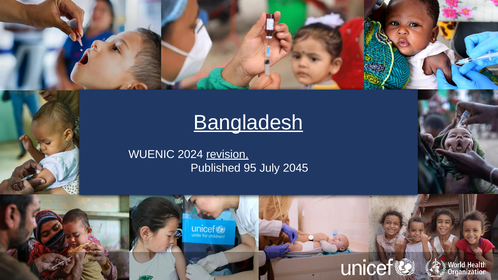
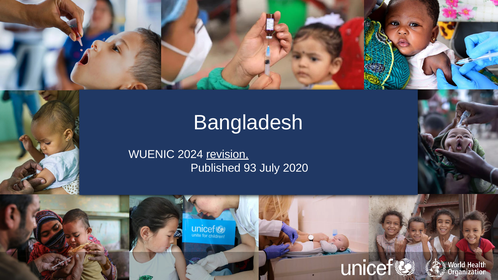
Bangladesh underline: present -> none
95: 95 -> 93
2045: 2045 -> 2020
